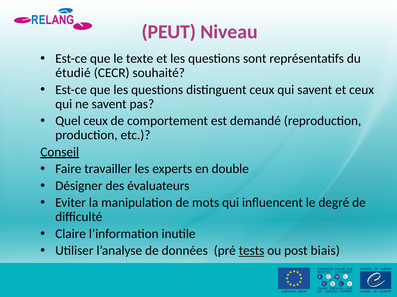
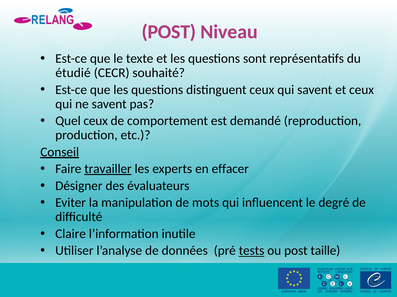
PEUT at (169, 32): PEUT -> POST
travailler underline: none -> present
double: double -> effacer
biais: biais -> taille
